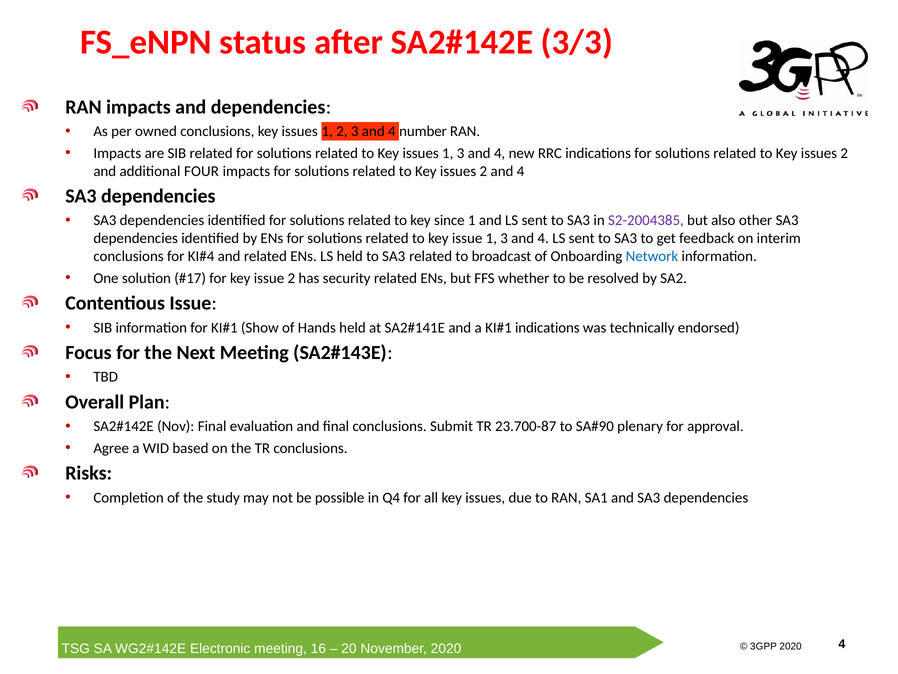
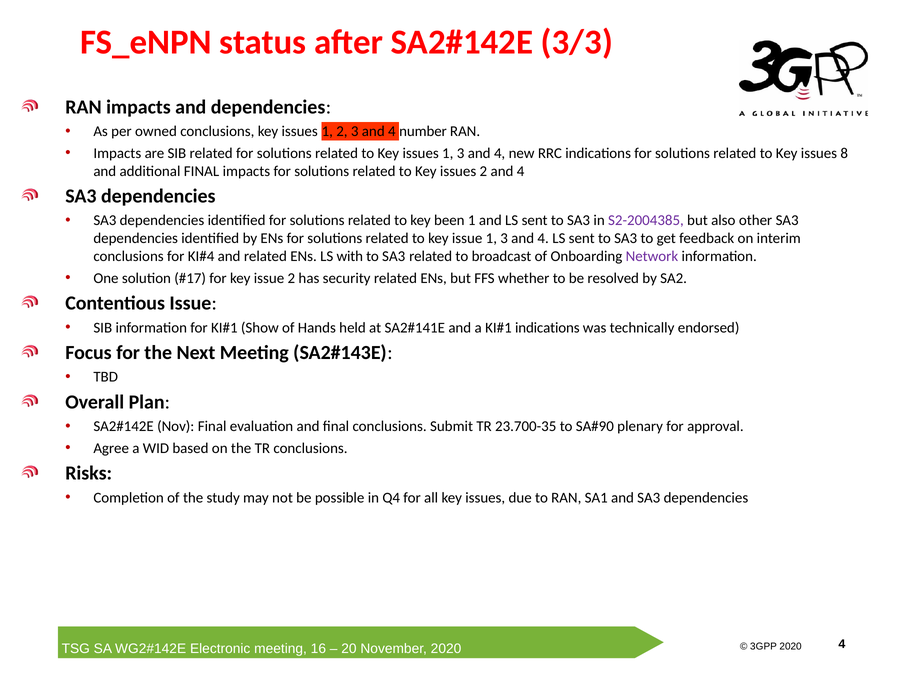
2 at (844, 153): 2 -> 8
additional FOUR: FOUR -> FINAL
since: since -> been
LS held: held -> with
Network colour: blue -> purple
23.700-87: 23.700-87 -> 23.700-35
